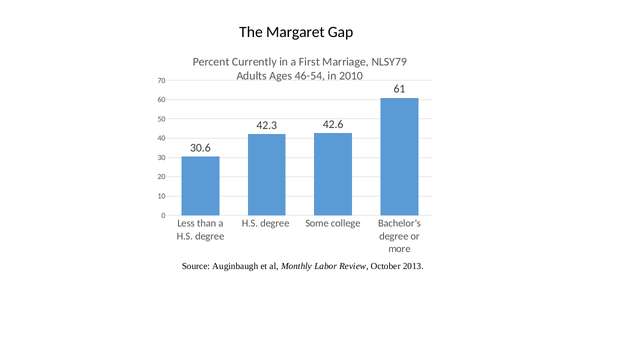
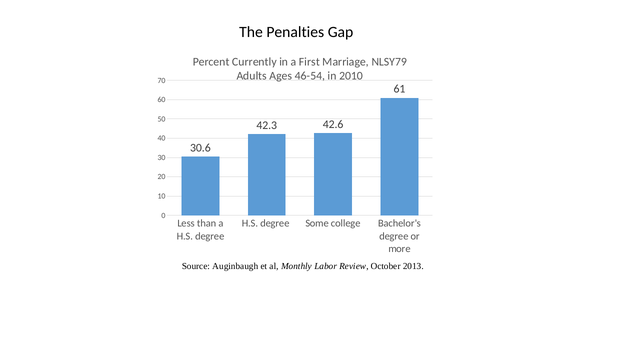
Margaret: Margaret -> Penalties
